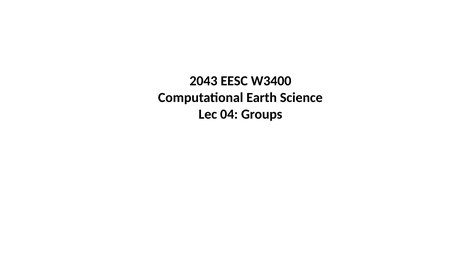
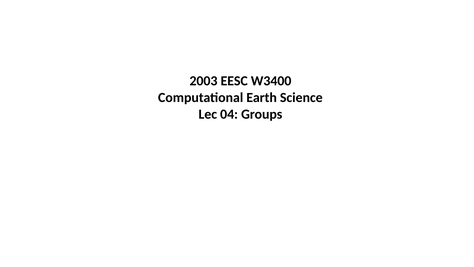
2043: 2043 -> 2003
